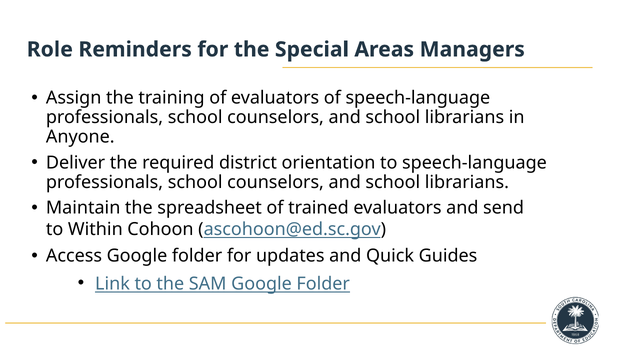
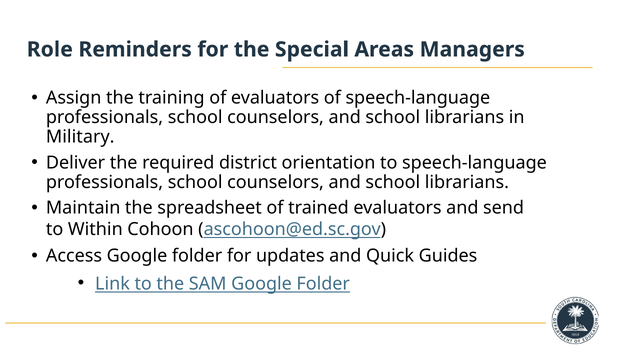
Anyone: Anyone -> Military
